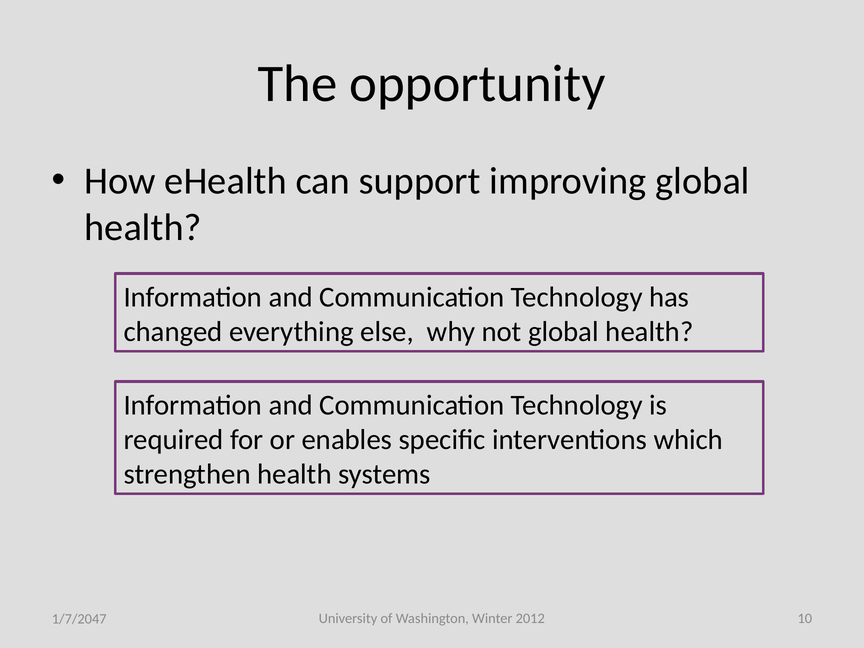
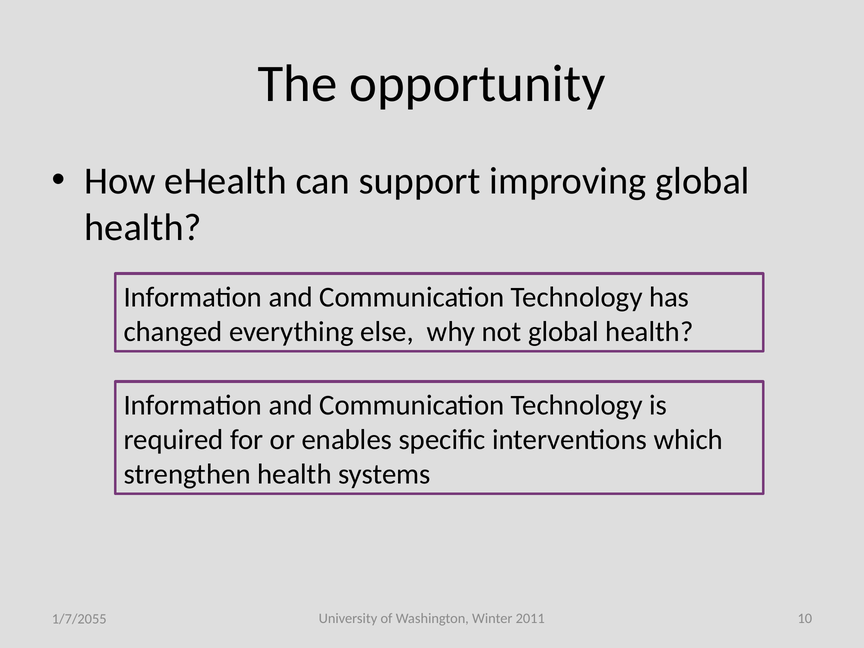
2012: 2012 -> 2011
1/7/2047: 1/7/2047 -> 1/7/2055
